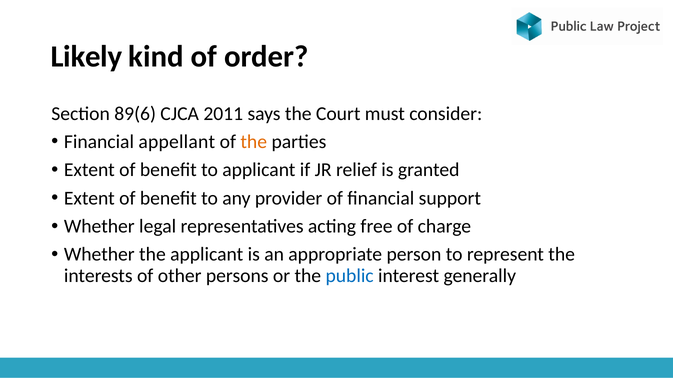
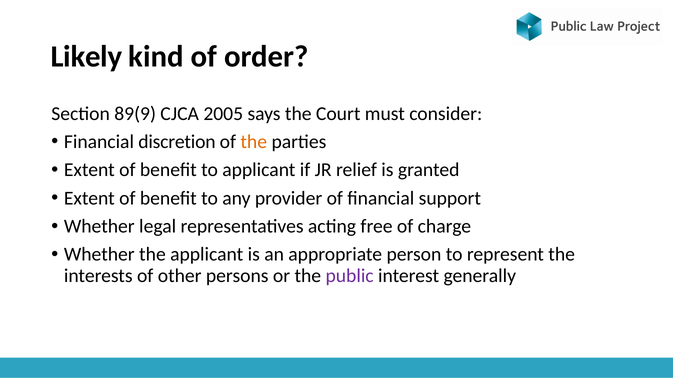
89(6: 89(6 -> 89(9
2011: 2011 -> 2005
appellant: appellant -> discretion
public colour: blue -> purple
